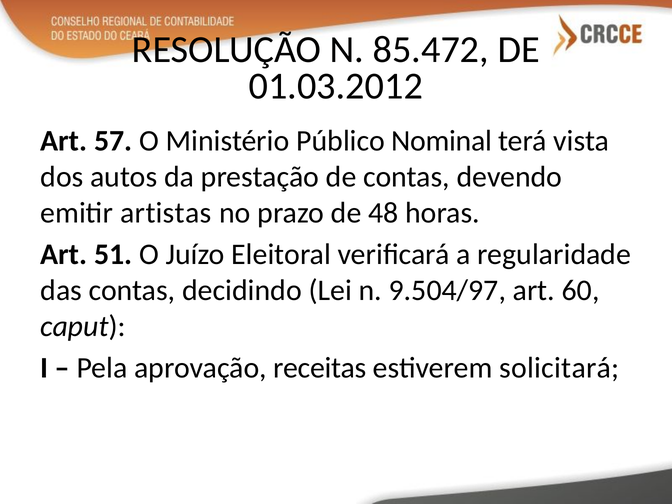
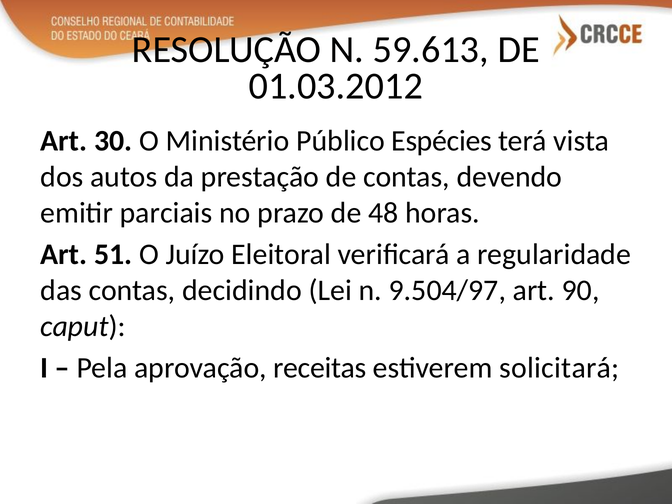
85.472: 85.472 -> 59.613
57: 57 -> 30
Nominal: Nominal -> Espécies
artistas: artistas -> parciais
60: 60 -> 90
